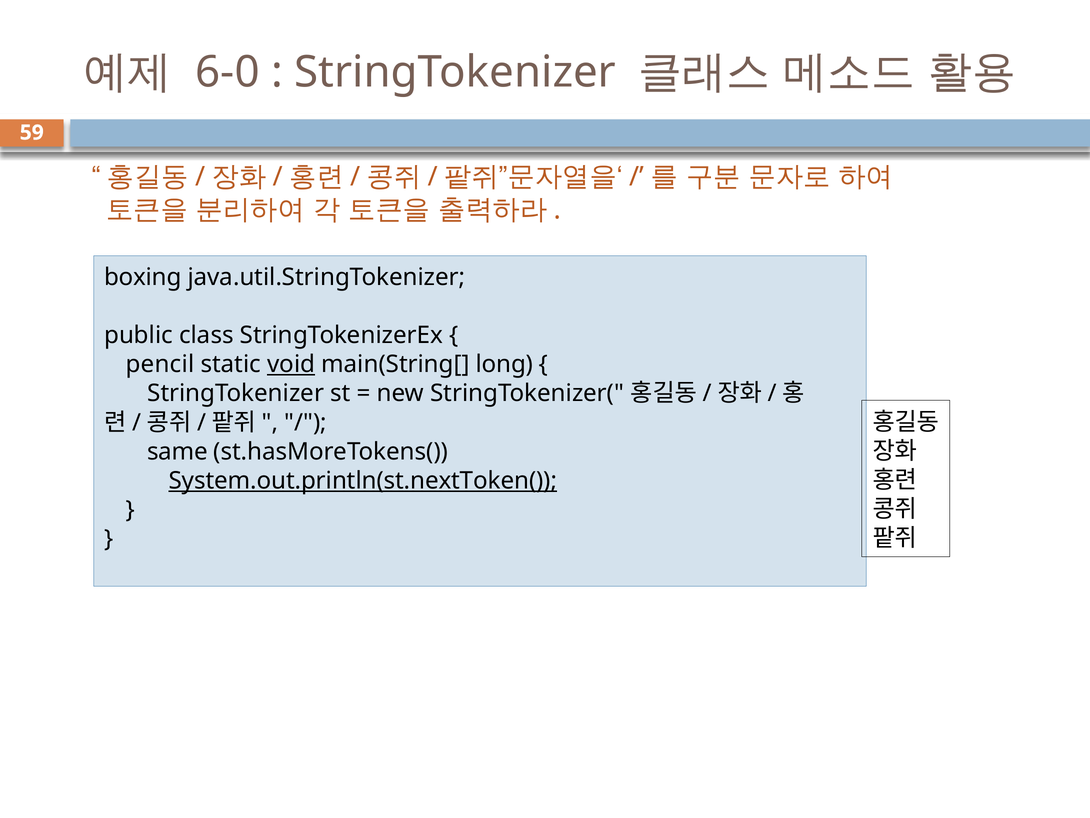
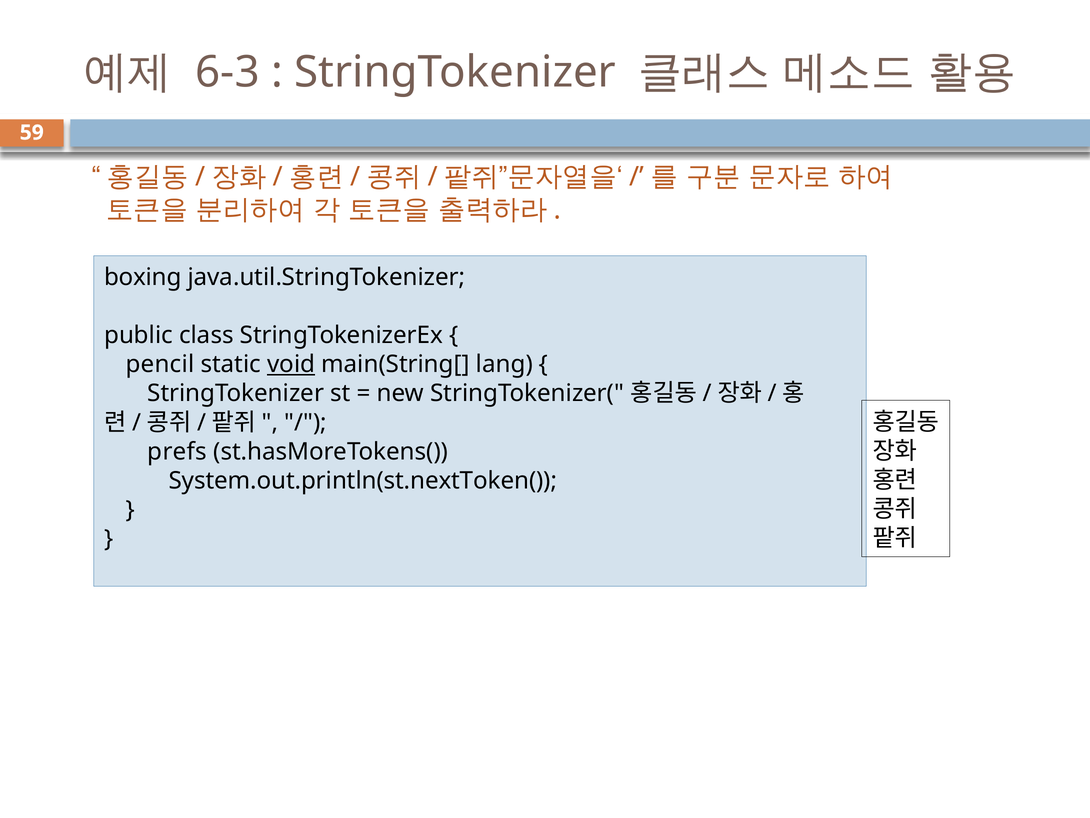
6-0: 6-0 -> 6-3
long: long -> lang
same: same -> prefs
System.out.println(st.nextToken( underline: present -> none
